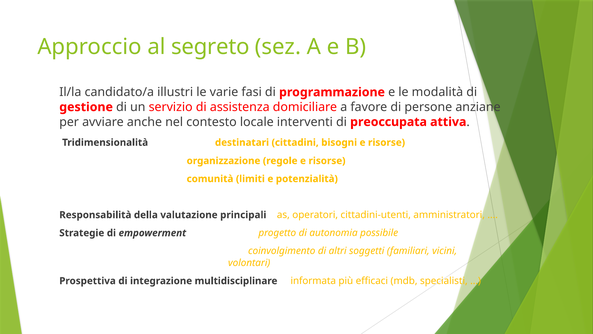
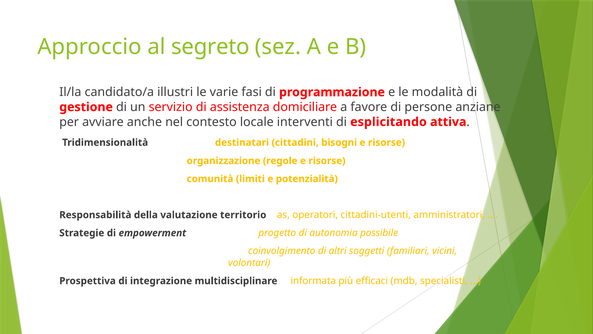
preoccupata: preoccupata -> esplicitando
principali: principali -> territorio
